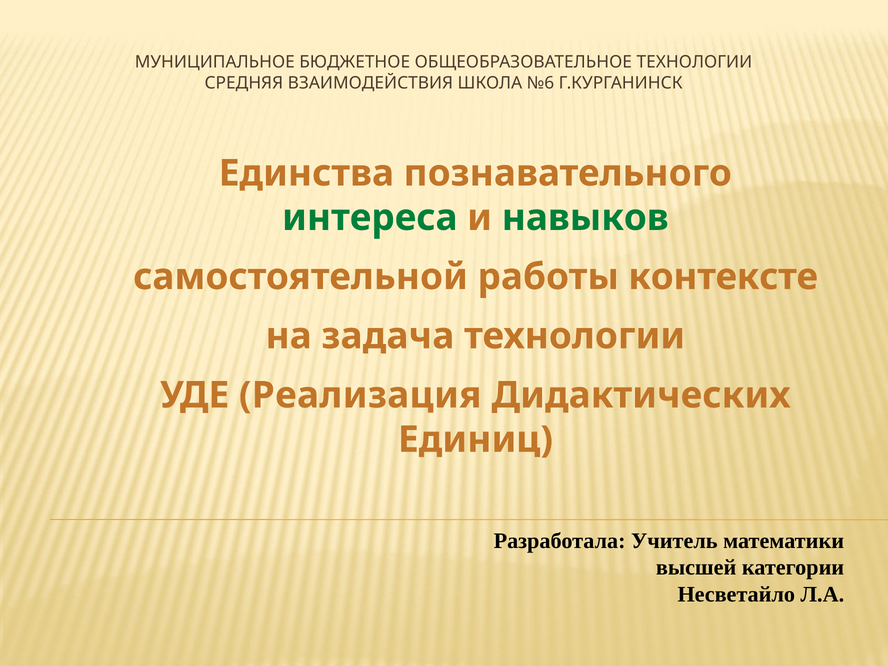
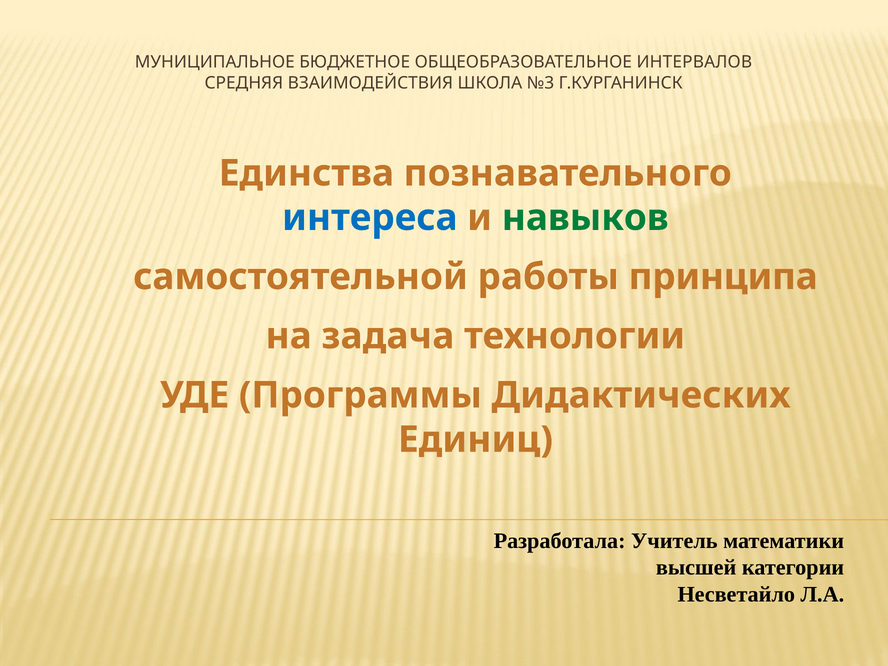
ОБЩЕОБРАЗОВАТЕЛЬНОЕ ТЕХНОЛОГИИ: ТЕХНОЛОГИИ -> ИНТЕРВАЛОВ
№6: №6 -> №3
интереса colour: green -> blue
контексте: контексте -> принципа
Реализация: Реализация -> Программы
